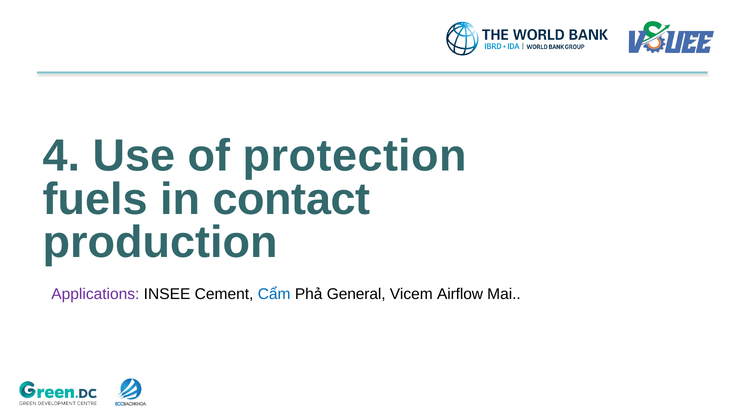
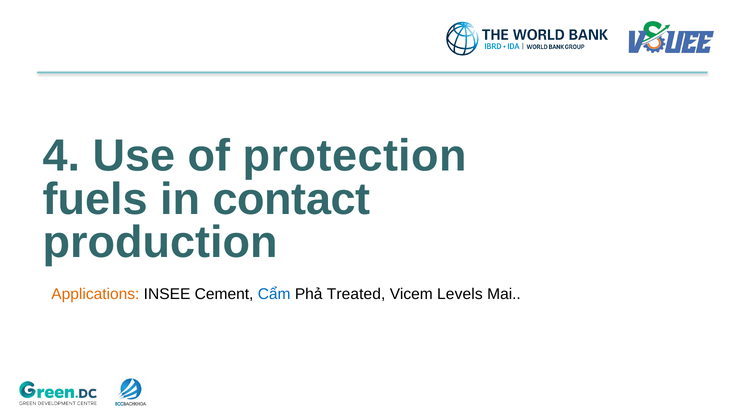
Applications colour: purple -> orange
General: General -> Treated
Airflow: Airflow -> Levels
